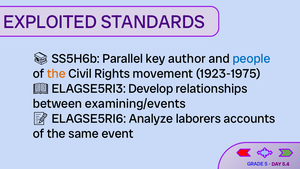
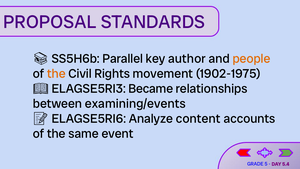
EXPLOITED: EXPLOITED -> PROPOSAL
people colour: blue -> orange
1923-1975: 1923-1975 -> 1902-1975
Develop: Develop -> Became
laborers: laborers -> content
